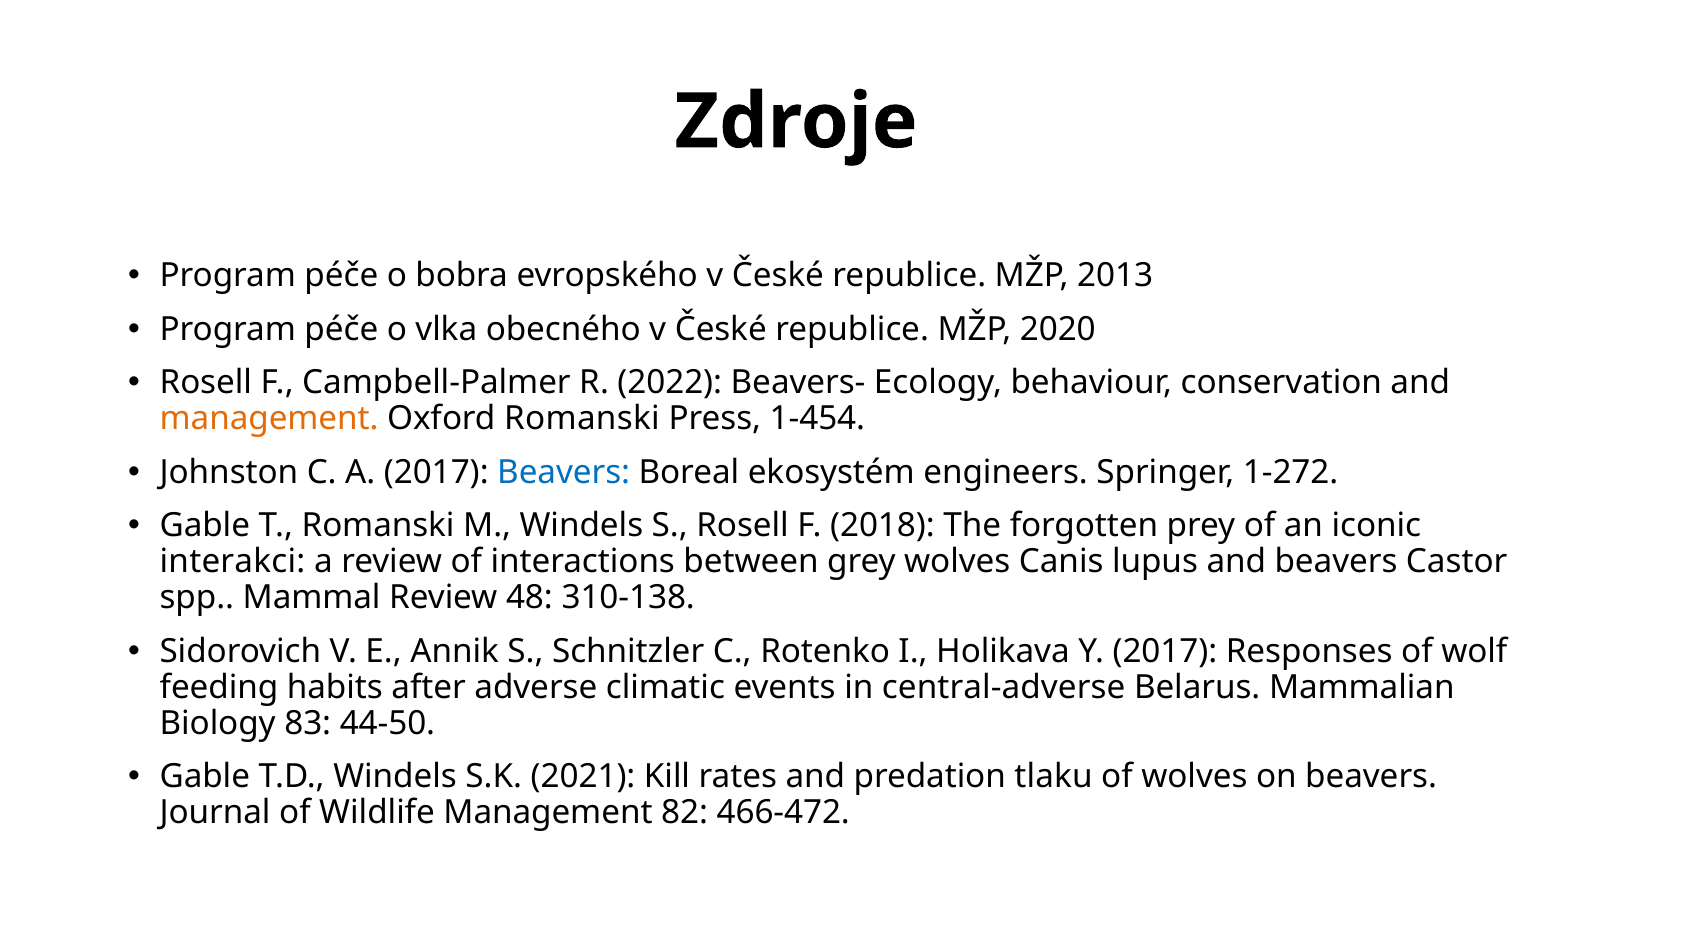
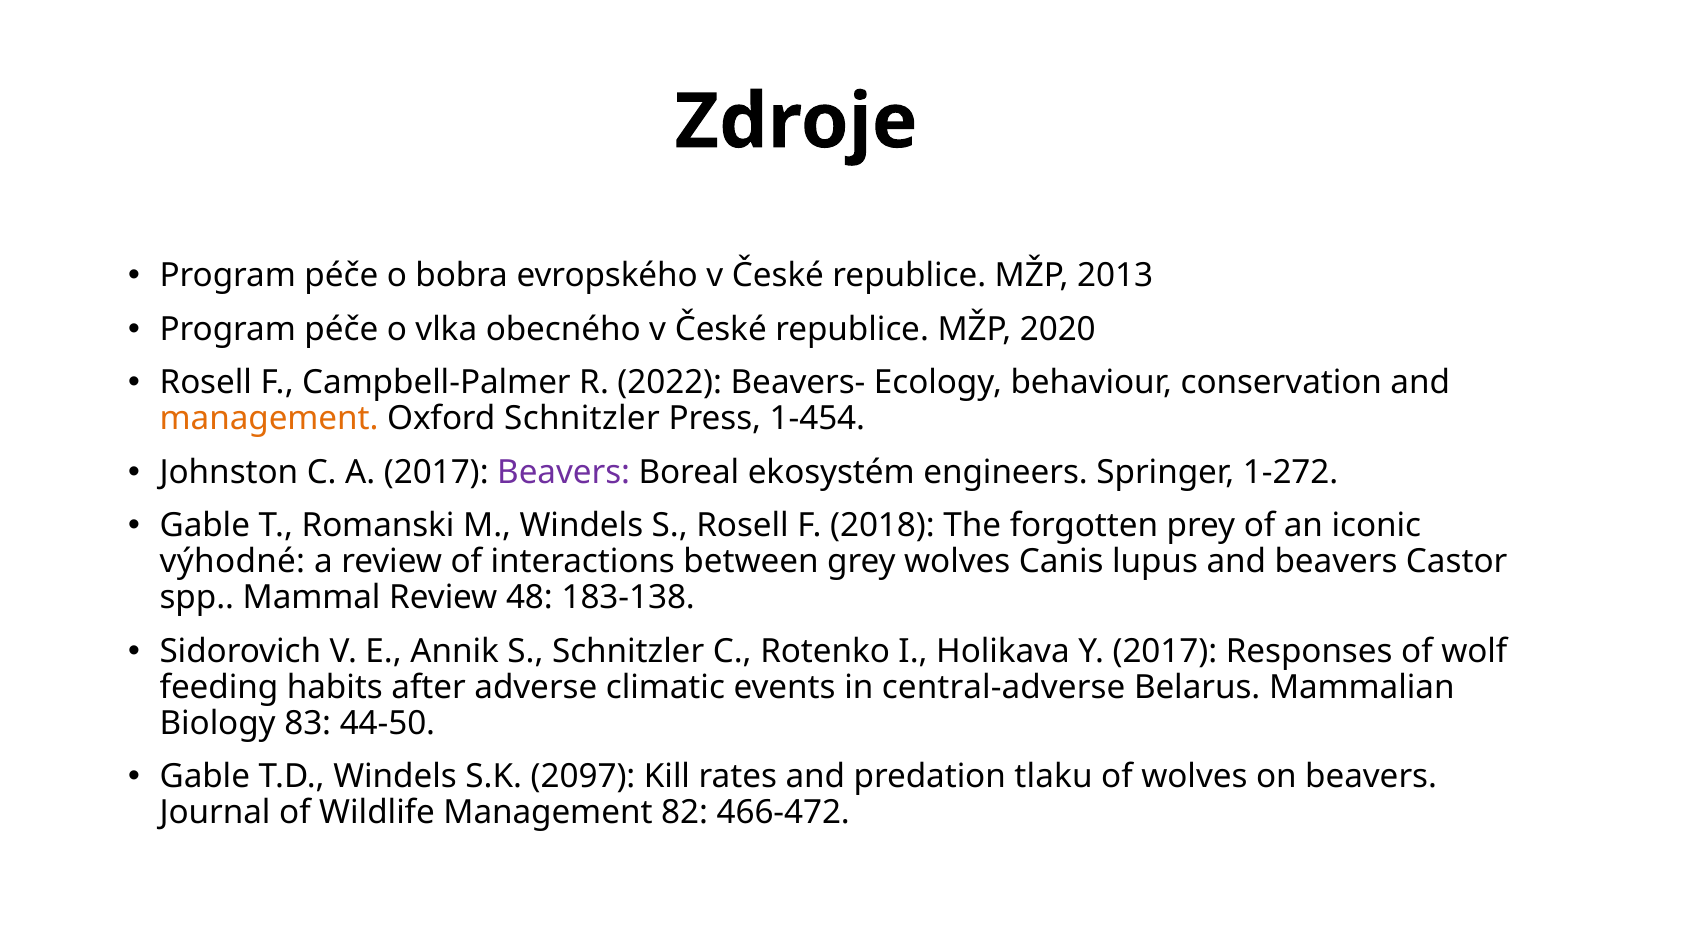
Oxford Romanski: Romanski -> Schnitzler
Beavers at (564, 472) colour: blue -> purple
interakci: interakci -> výhodné
310-138: 310-138 -> 183-138
2021: 2021 -> 2097
